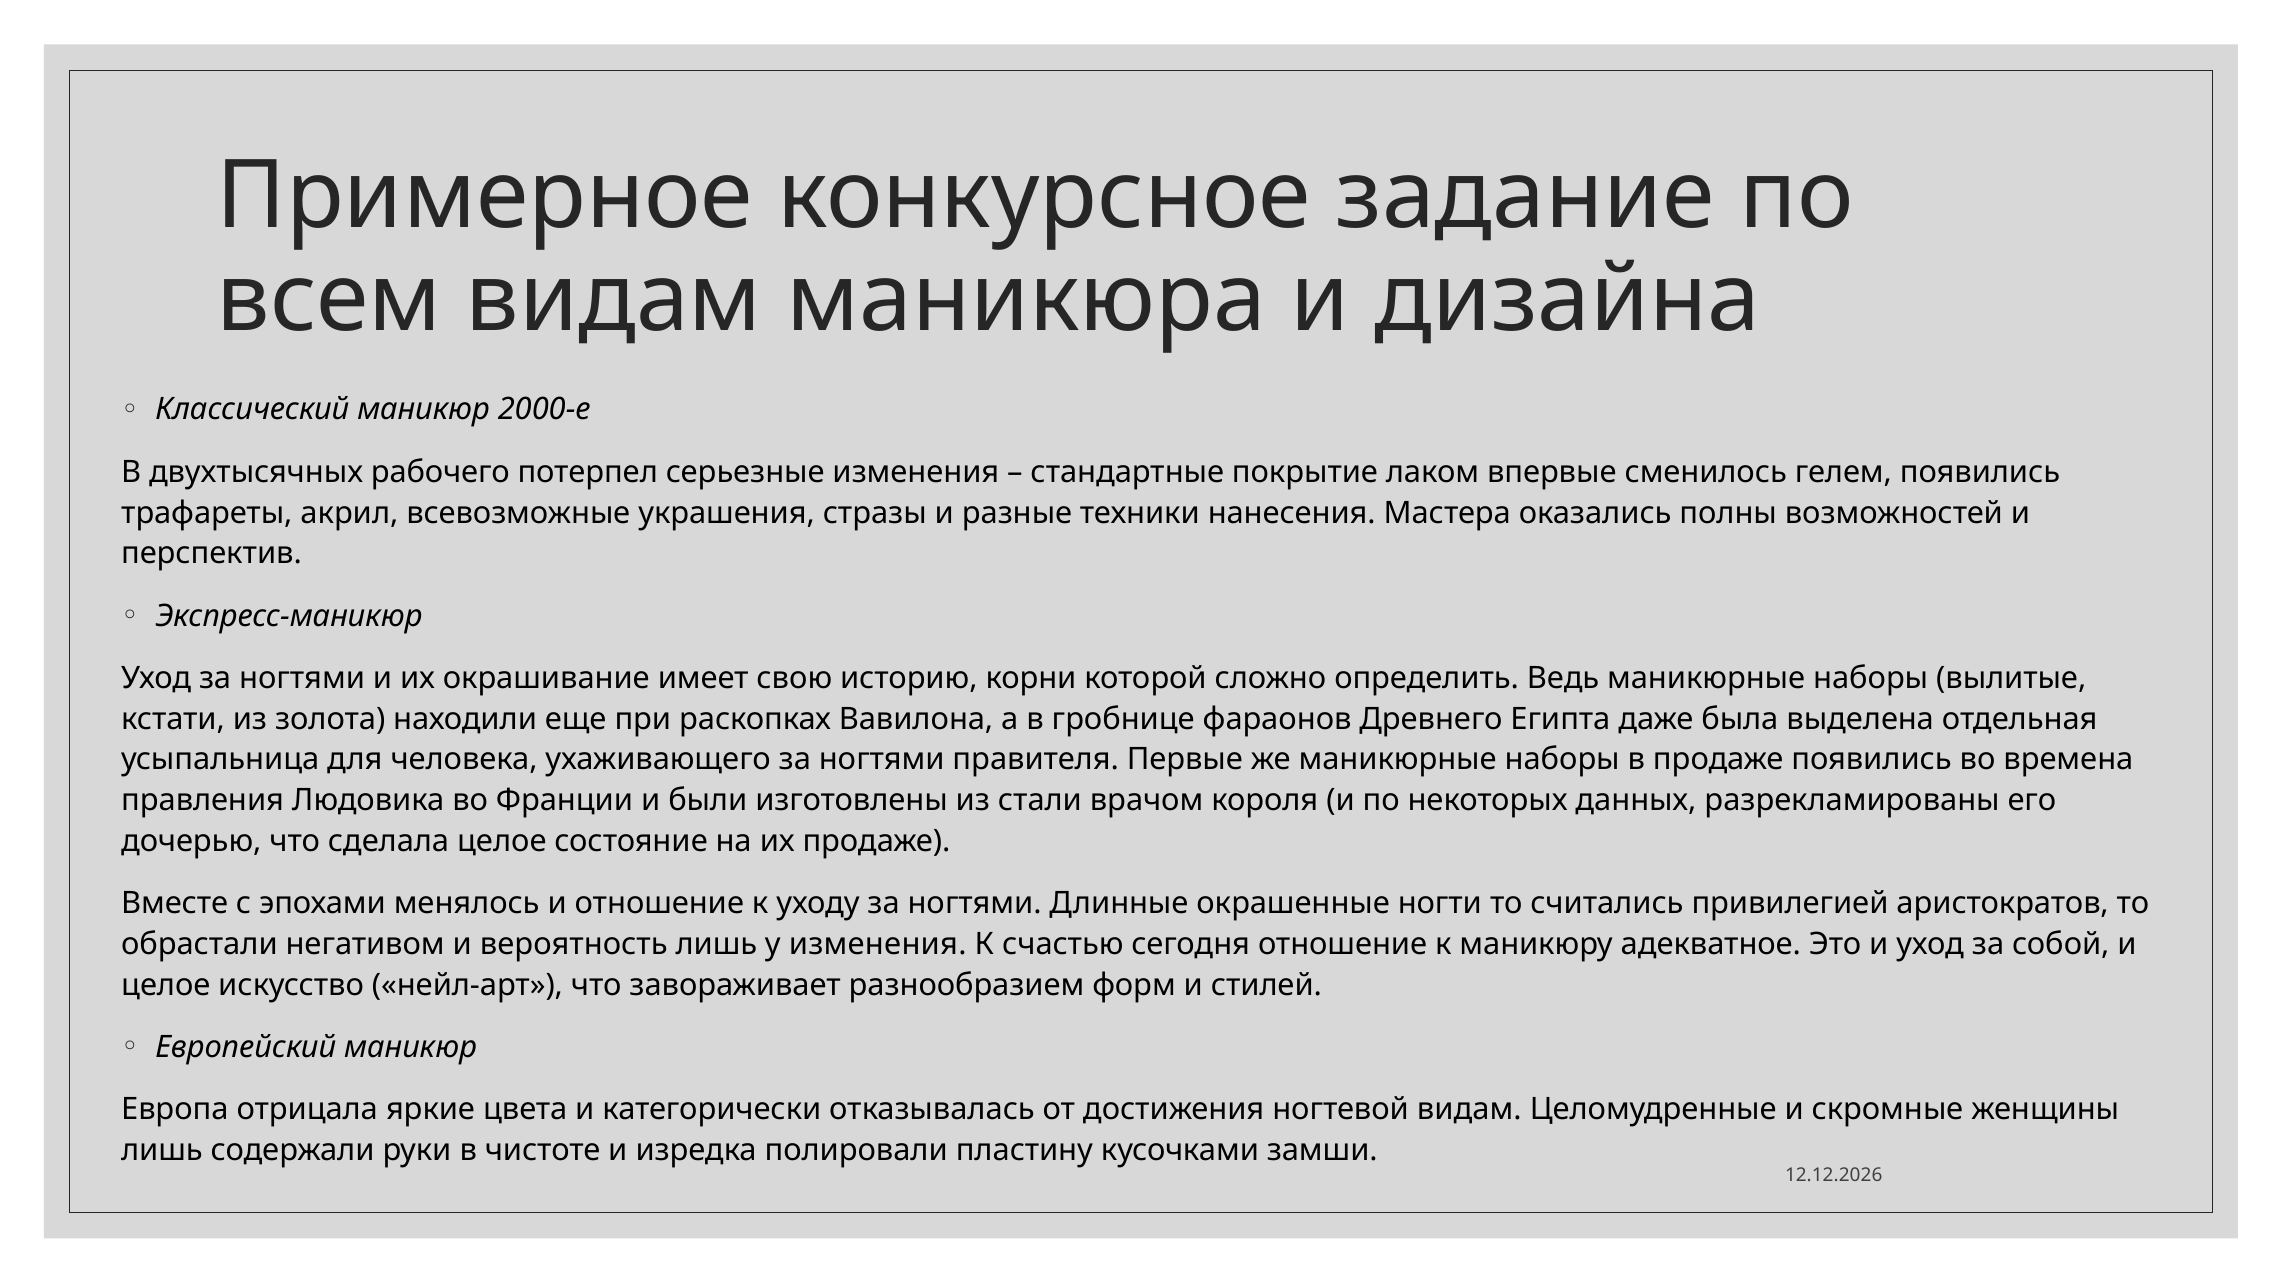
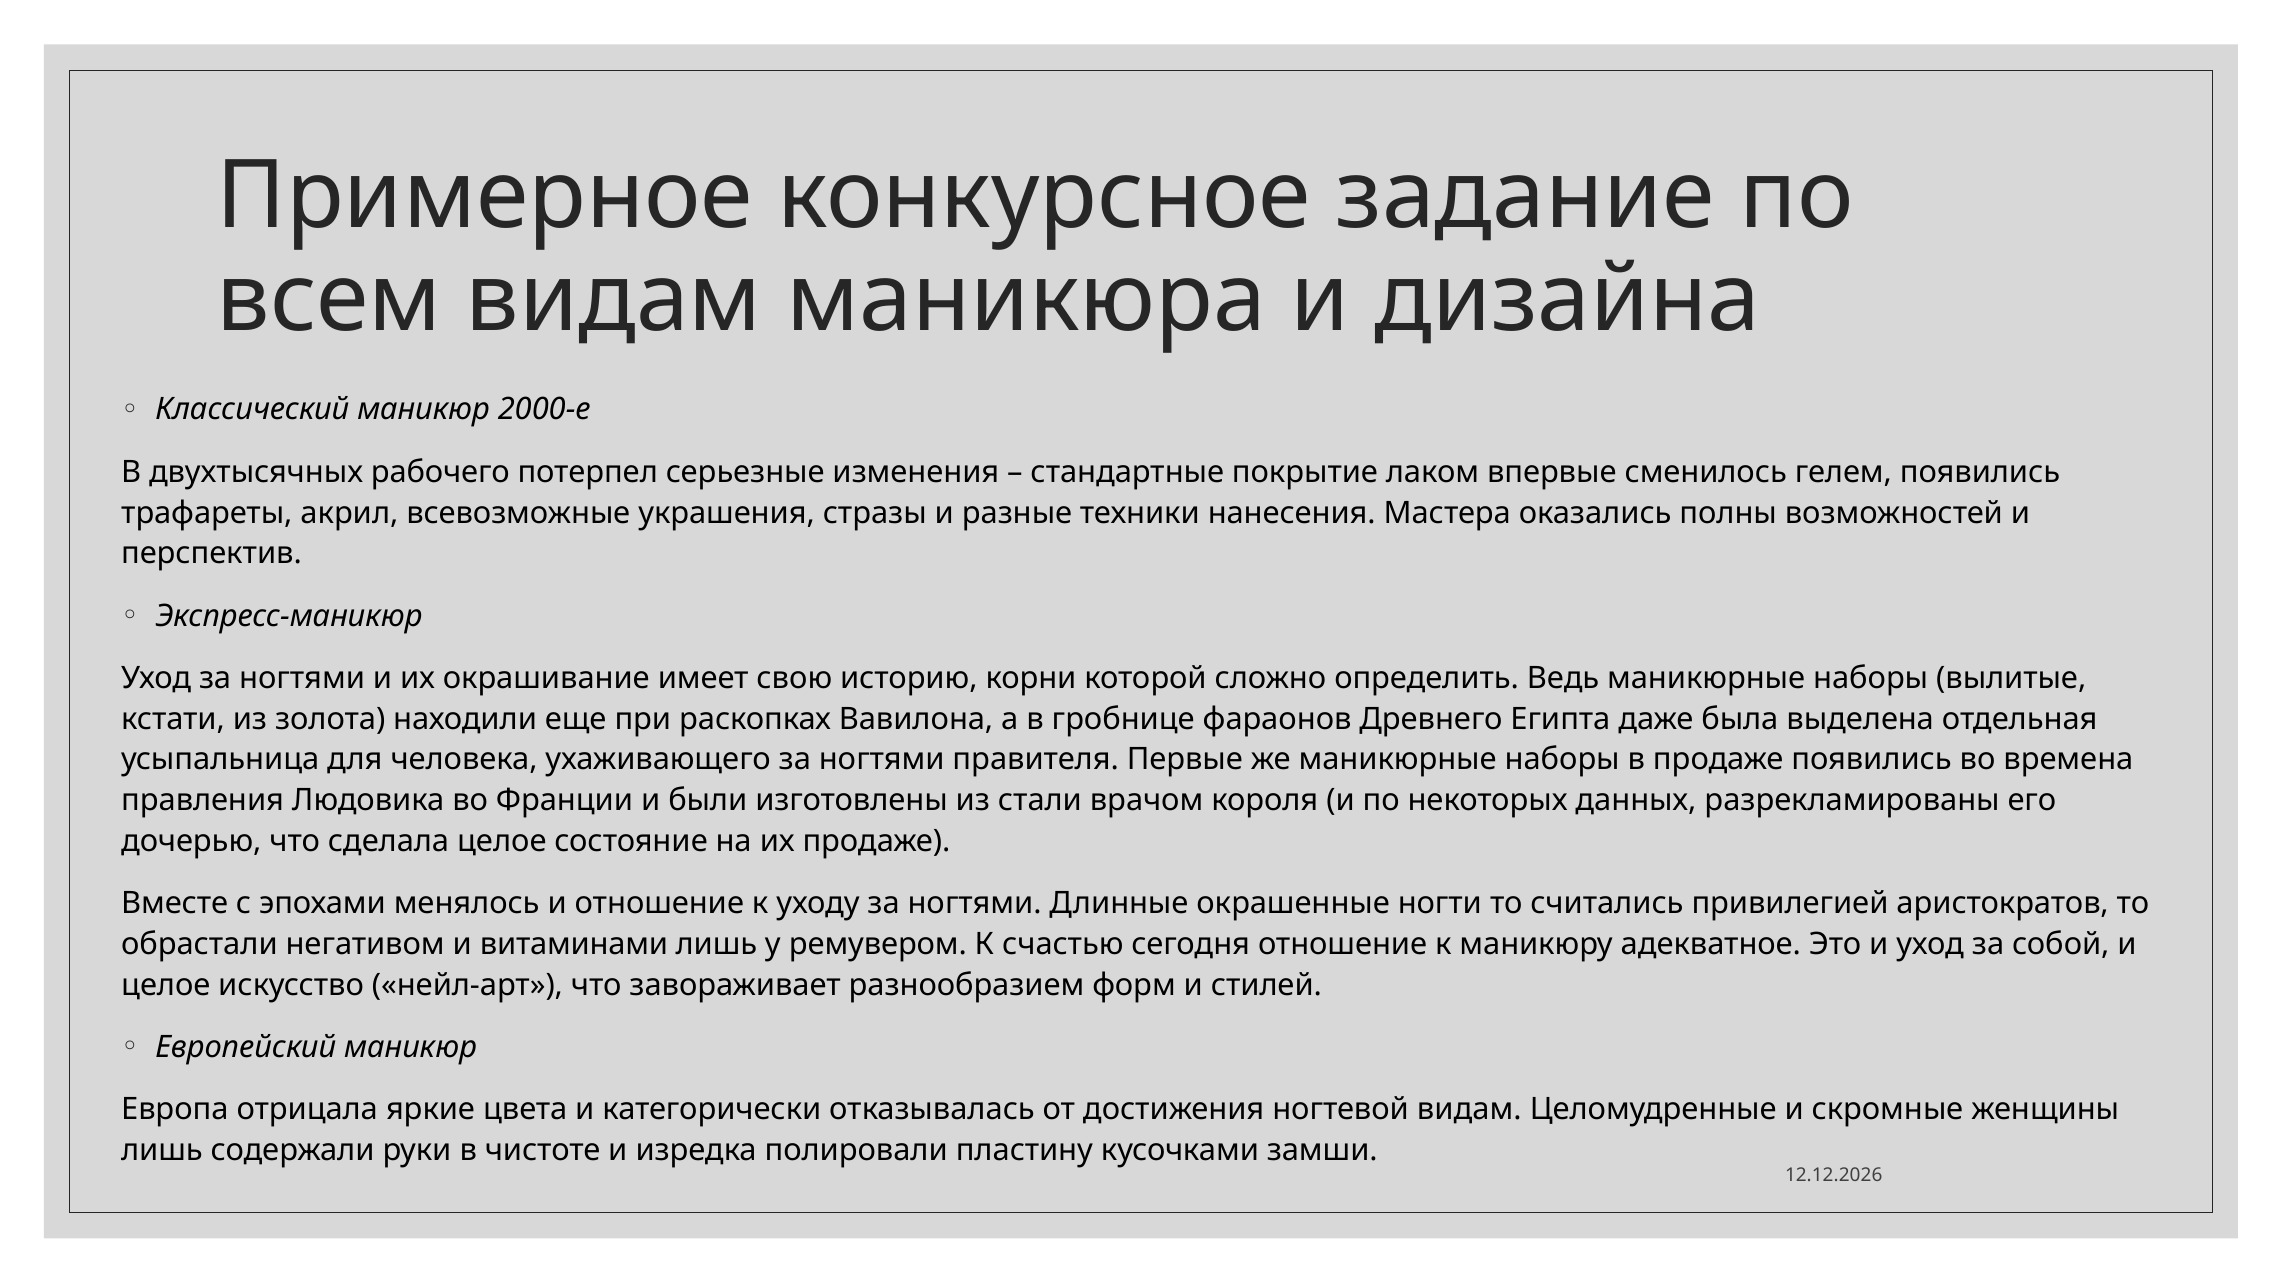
вероятность: вероятность -> витаминами
у изменения: изменения -> ремувером
